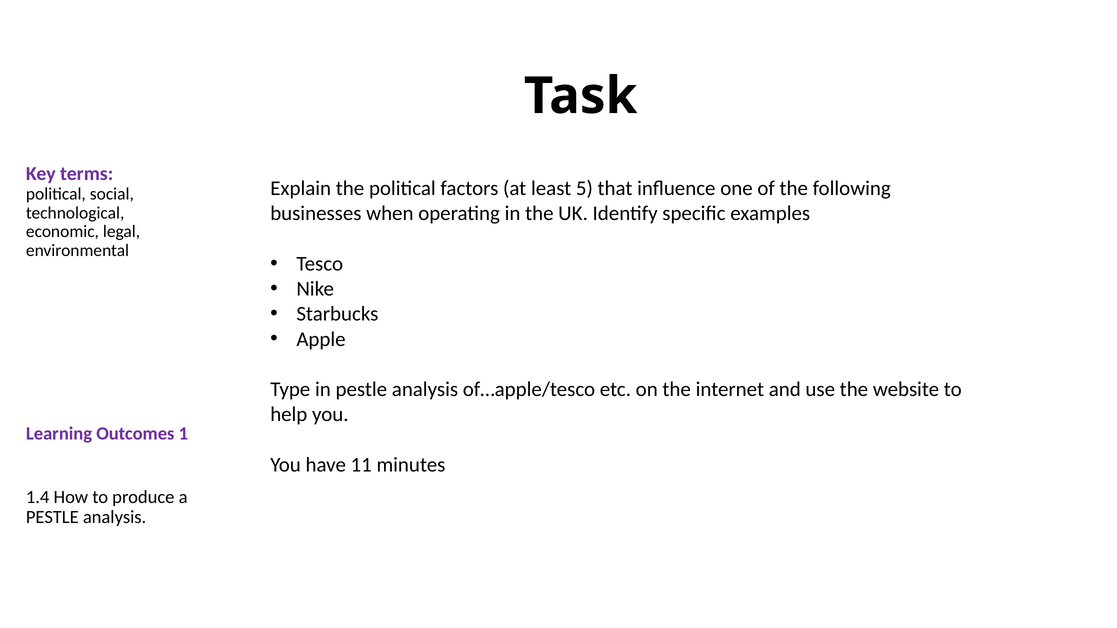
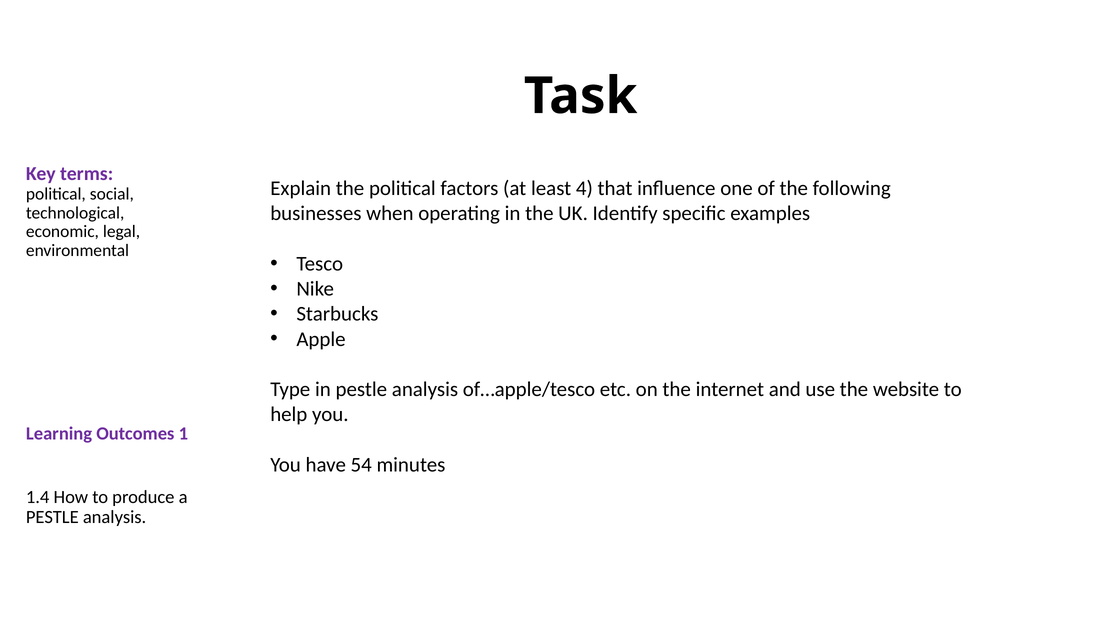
5: 5 -> 4
11: 11 -> 54
